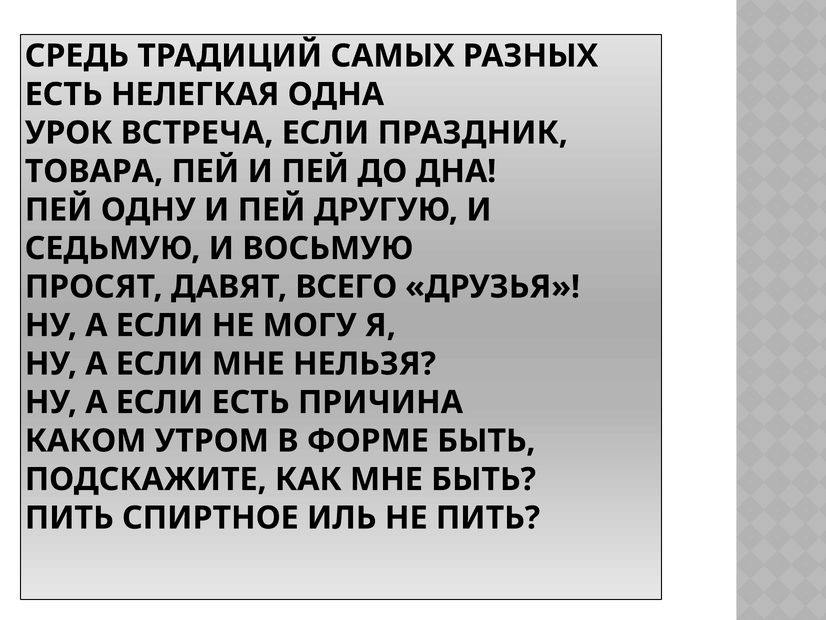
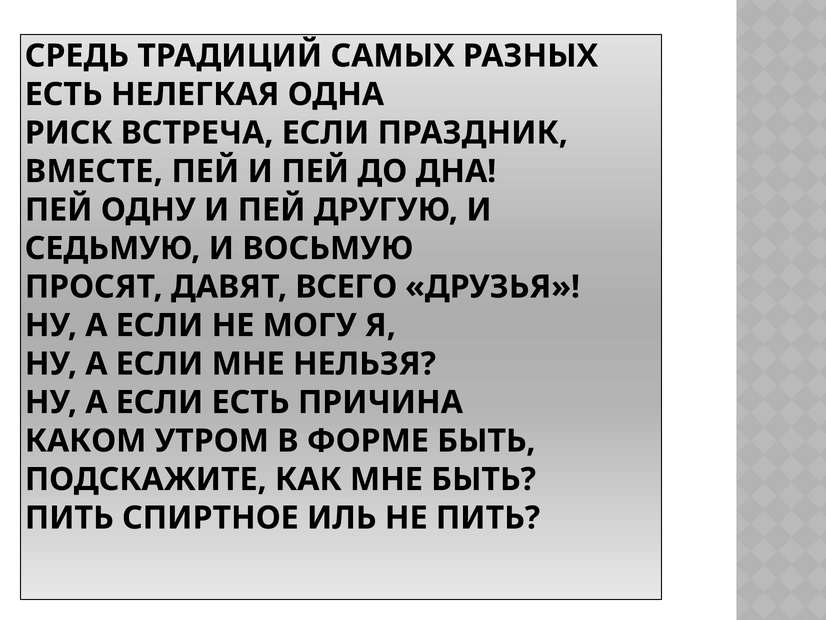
УРОК: УРОК -> РИСК
ТОВАРА: ТОВАРА -> ВМЕСТЕ
